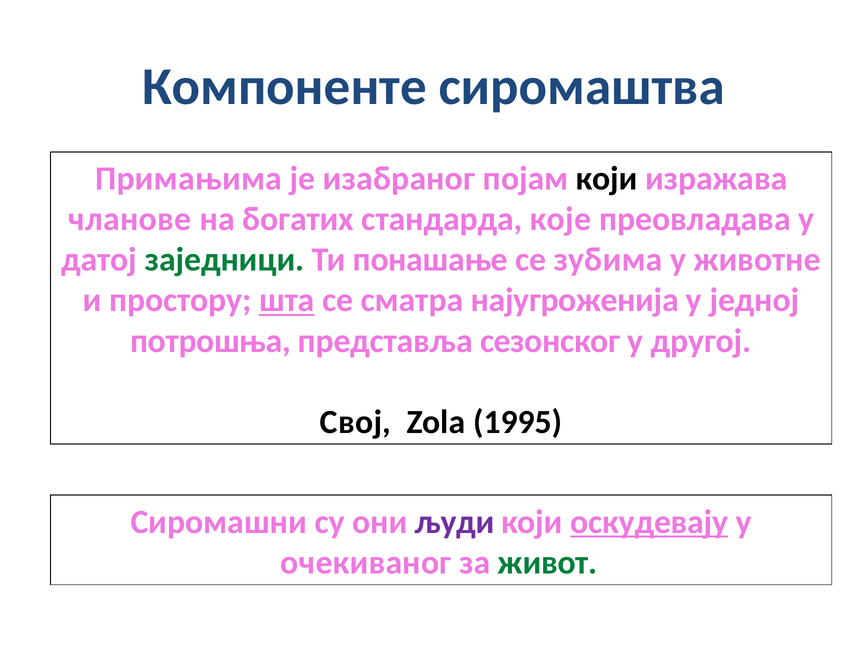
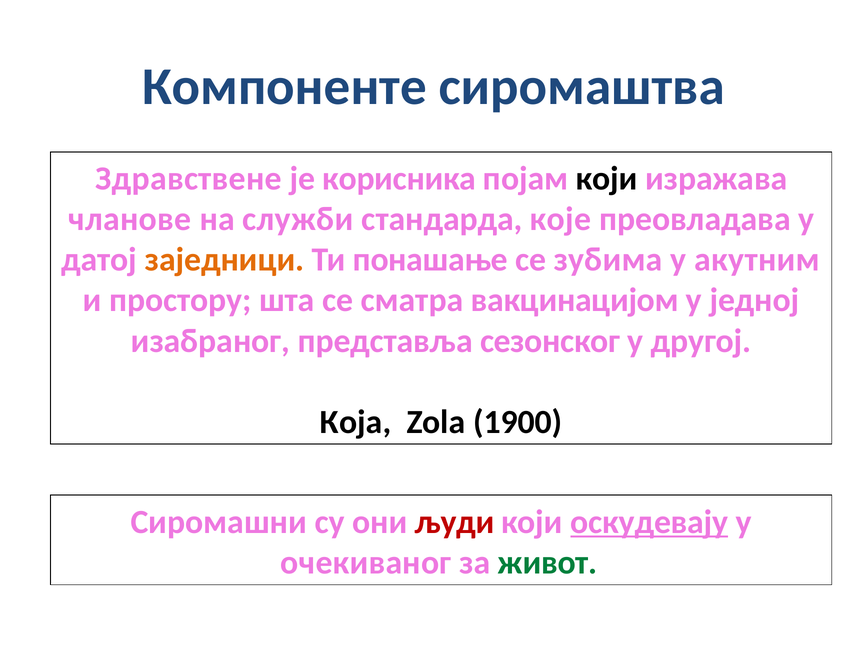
Примањима: Примањима -> Здравствене
изабраног: изабраног -> корисника
богатих: богатих -> служби
заједници colour: green -> orange
животне: животне -> акутним
шта underline: present -> none
најугроженија: најугроженија -> вакцинацијом
потрошња: потрошња -> изабраног
Свој: Свој -> Која
1995: 1995 -> 1900
људи colour: purple -> red
